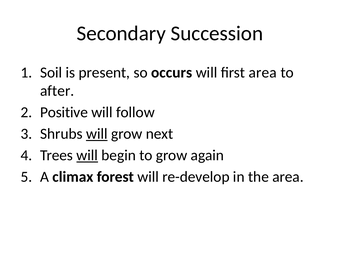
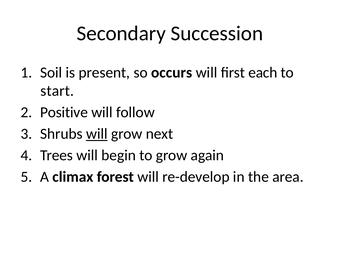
first area: area -> each
after: after -> start
will at (87, 155) underline: present -> none
